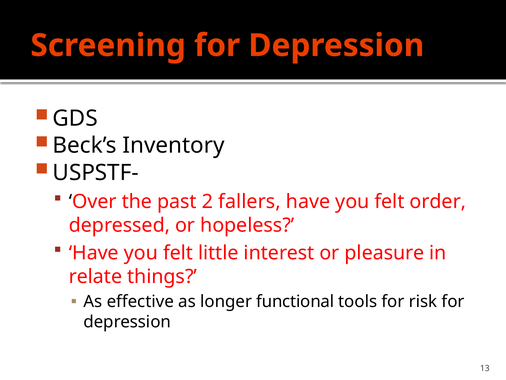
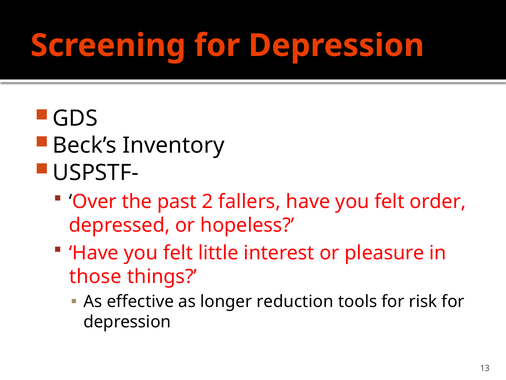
relate: relate -> those
functional: functional -> reduction
